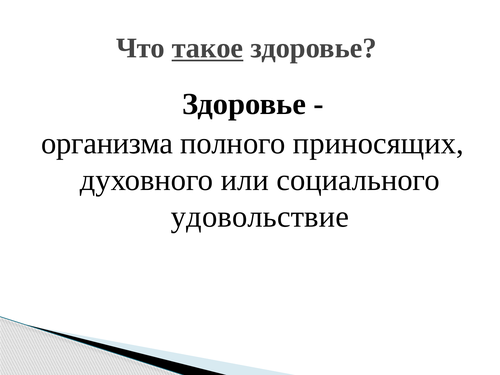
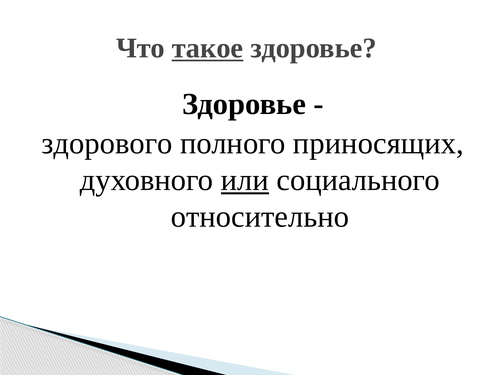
организма: организма -> здорового
или underline: none -> present
удовольствие: удовольствие -> относительно
